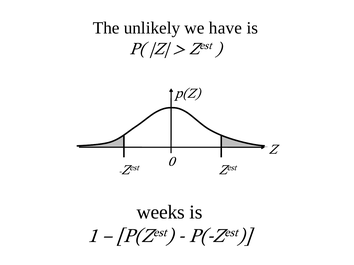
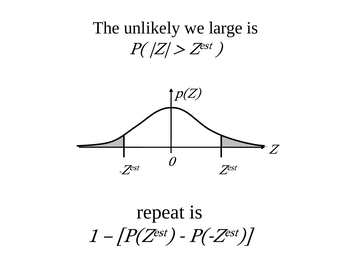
have: have -> large
weeks: weeks -> repeat
